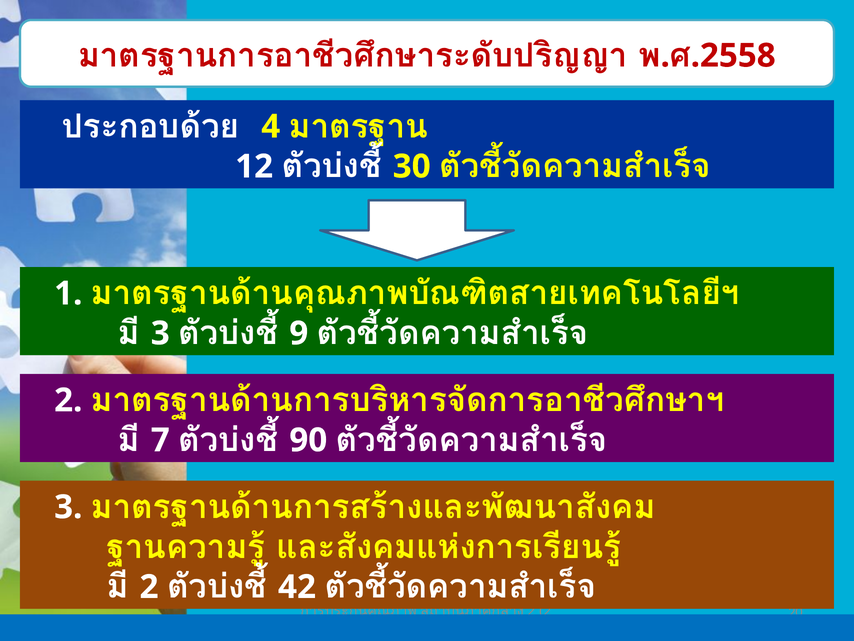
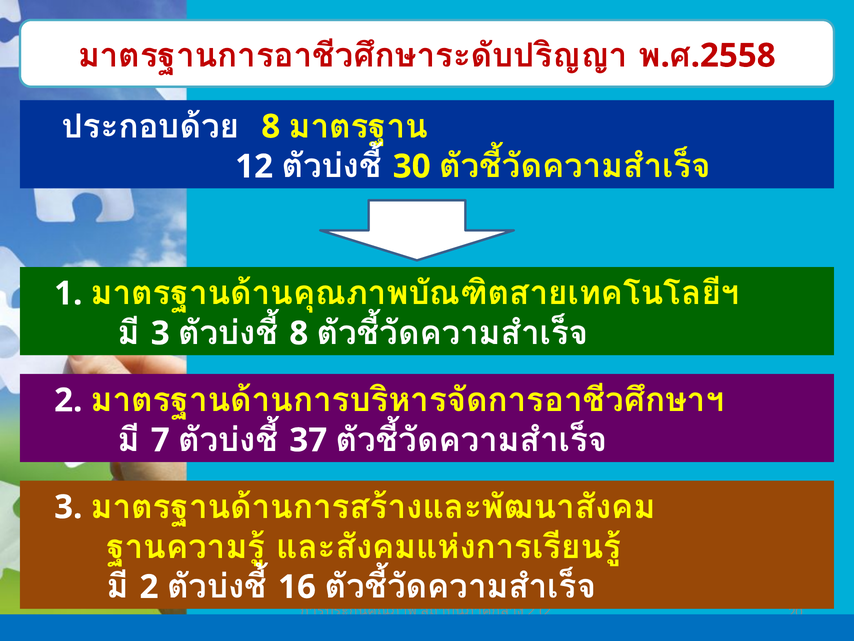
4 at (271, 127): 4 -> 8
9 at (299, 333): 9 -> 8
90: 90 -> 37
42: 42 -> 16
